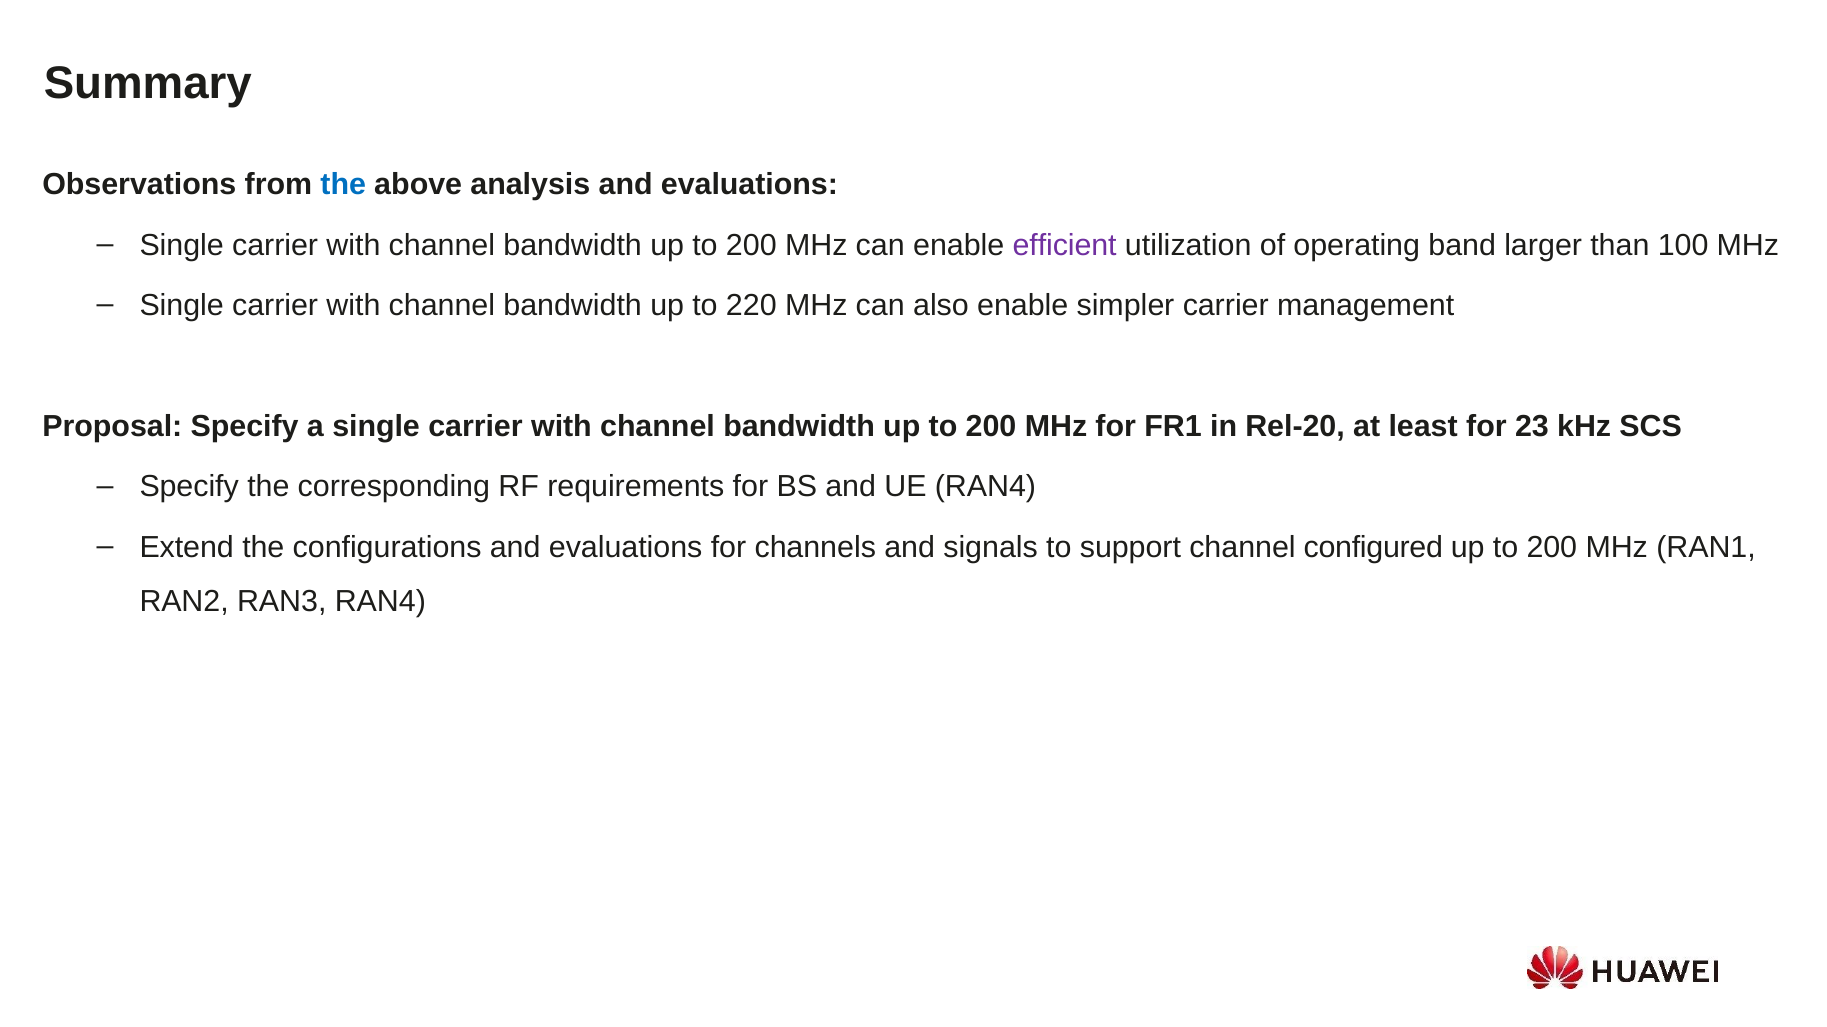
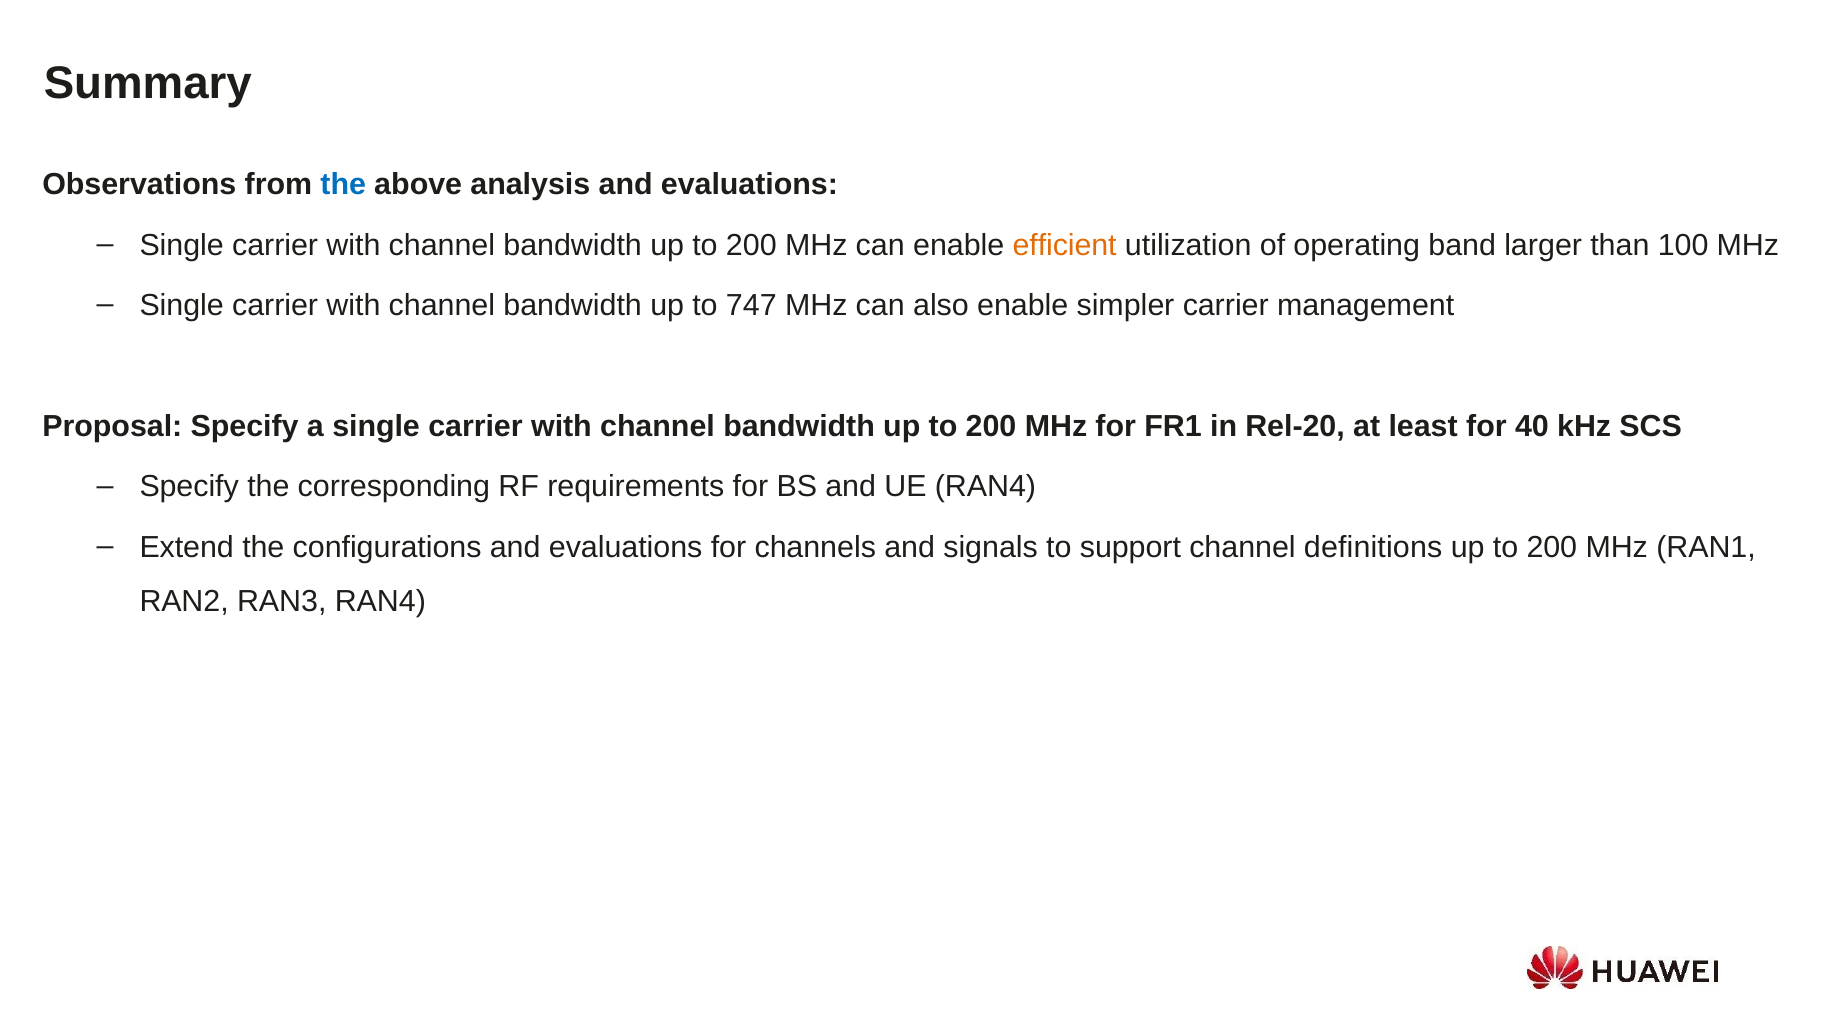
efficient colour: purple -> orange
220: 220 -> 747
23: 23 -> 40
configured: configured -> definitions
